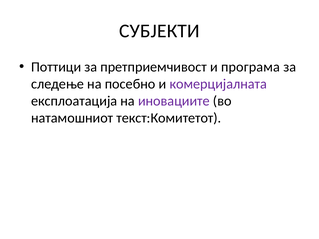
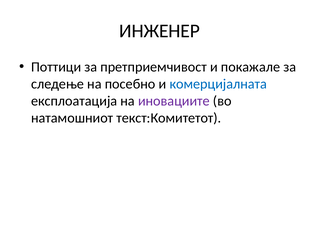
СУБЈЕКТИ: СУБЈЕКТИ -> ИНЖЕНЕР
програма: програма -> покажале
комерцијалната colour: purple -> blue
